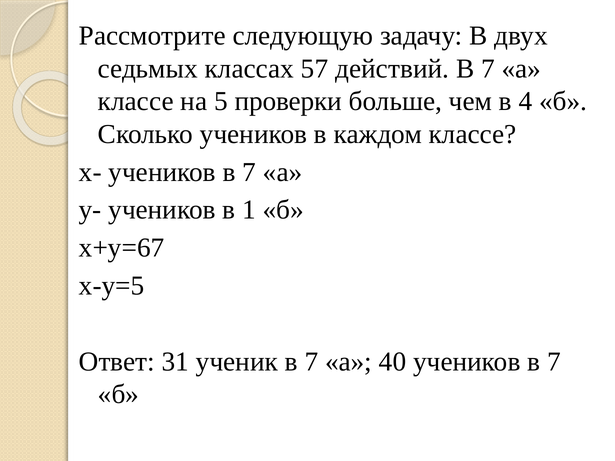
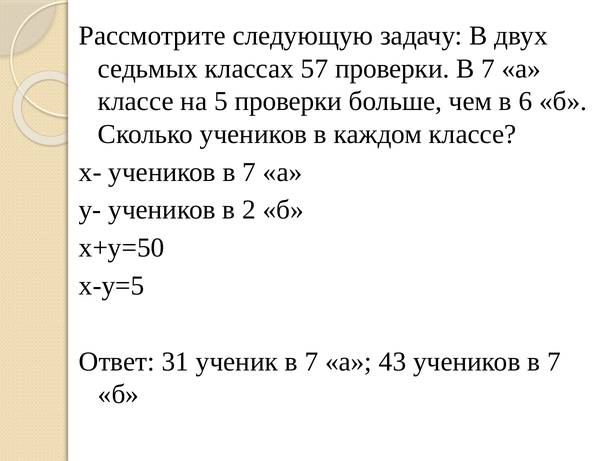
57 действий: действий -> проверки
4: 4 -> 6
1: 1 -> 2
x+y=67: x+y=67 -> x+y=50
40: 40 -> 43
